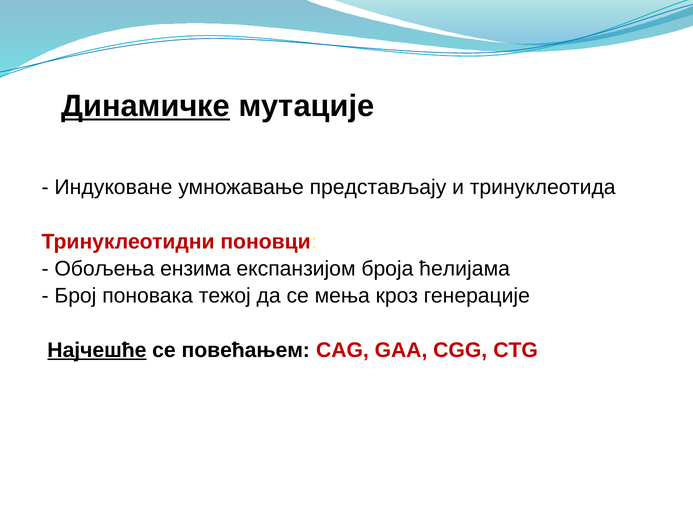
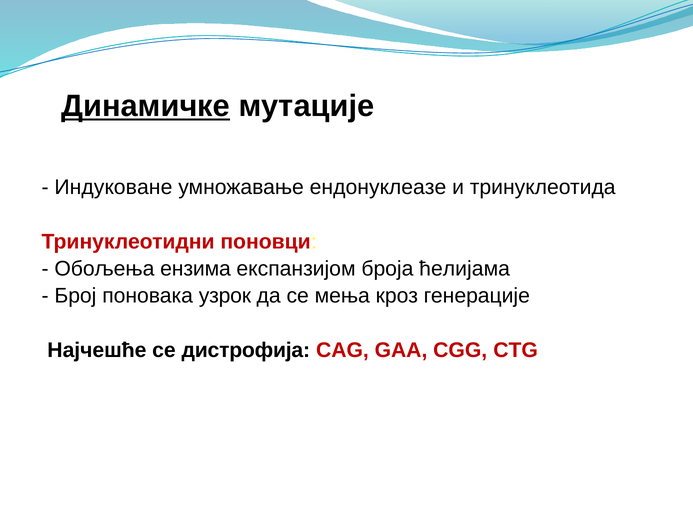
представљају: представљају -> ендонуклеазе
тежој: тежој -> узрок
Најчешће underline: present -> none
повећањем: повећањем -> дистрофија
